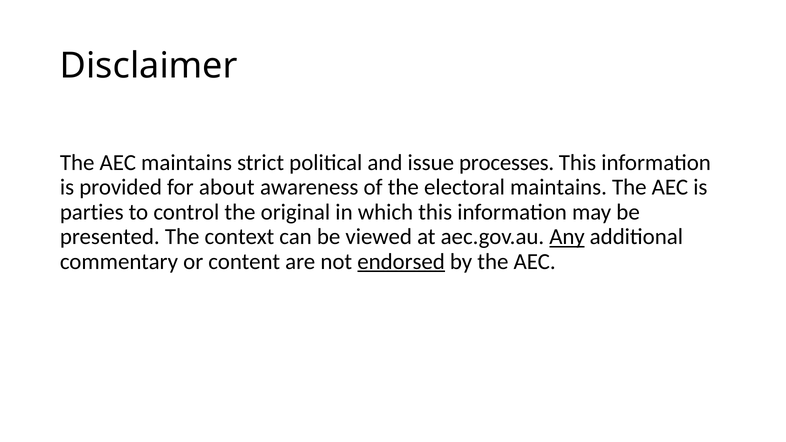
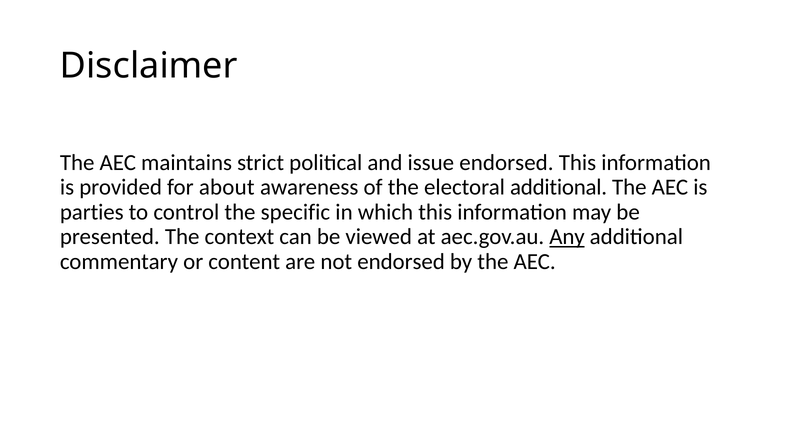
issue processes: processes -> endorsed
electoral maintains: maintains -> additional
original: original -> specific
endorsed at (401, 262) underline: present -> none
